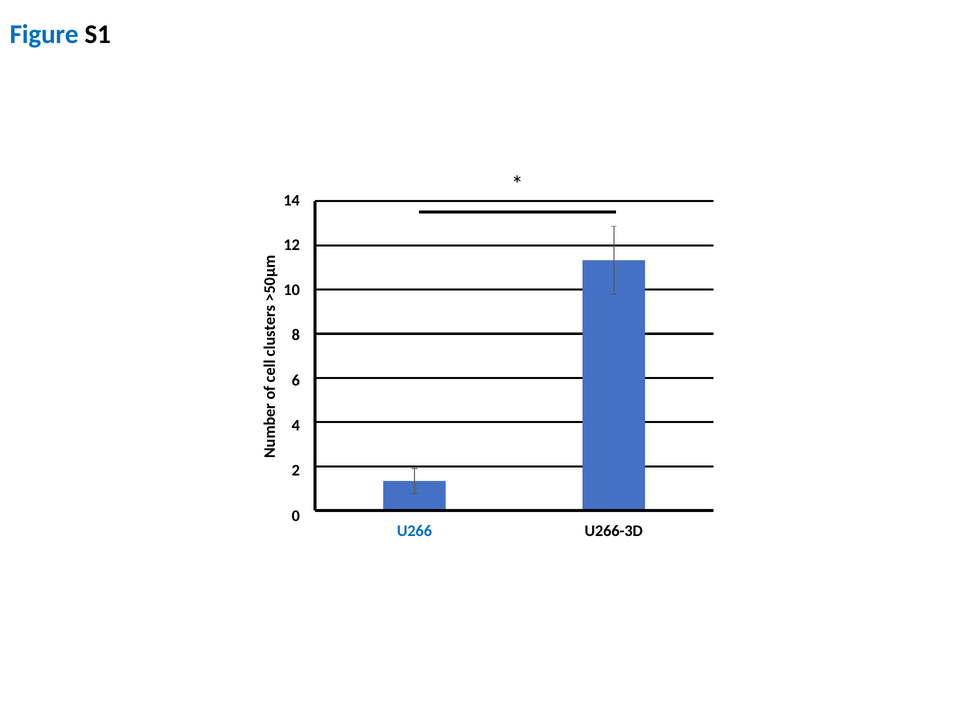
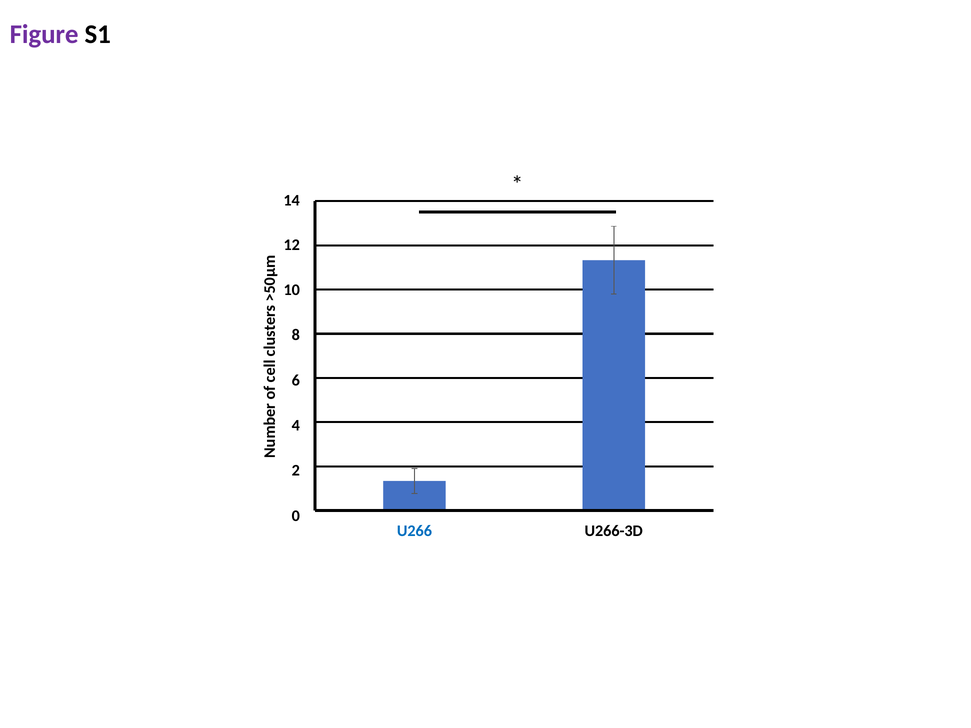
Figure colour: blue -> purple
